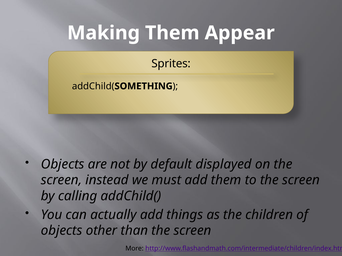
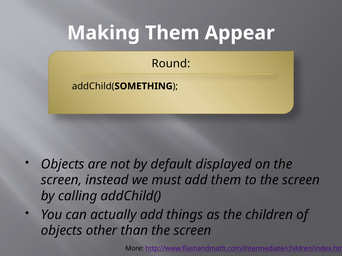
Sprites: Sprites -> Round
